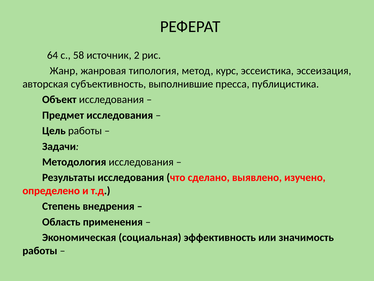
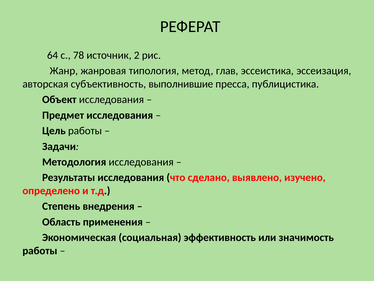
58: 58 -> 78
курс: курс -> глав
